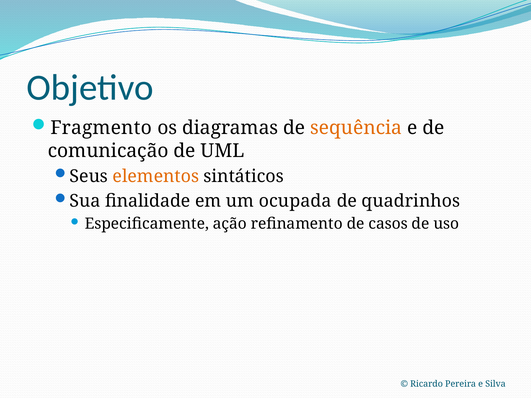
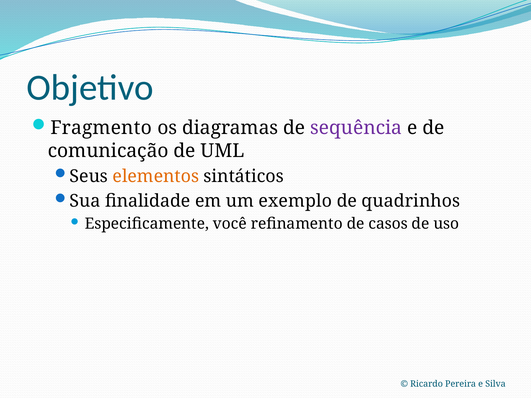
sequência colour: orange -> purple
ocupada: ocupada -> exemplo
ação: ação -> você
